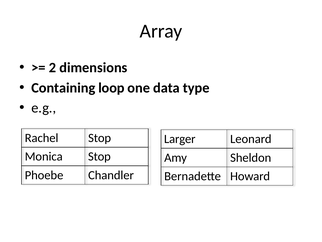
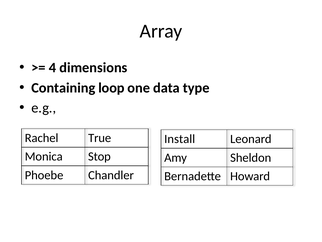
2: 2 -> 4
Rachel Stop: Stop -> True
Larger: Larger -> Install
